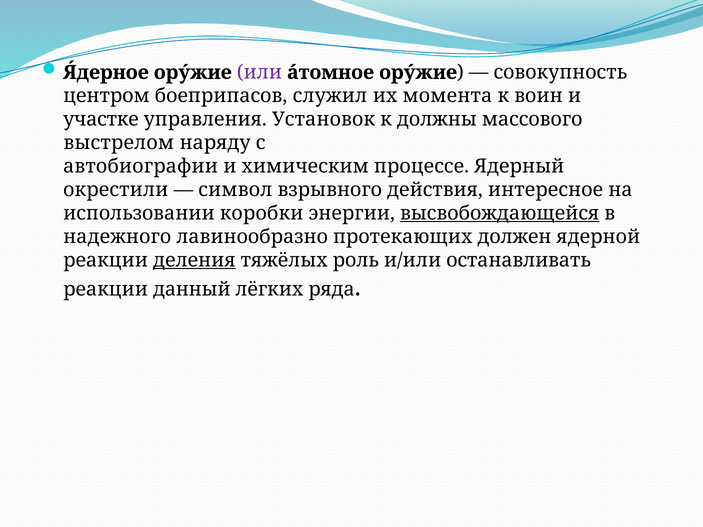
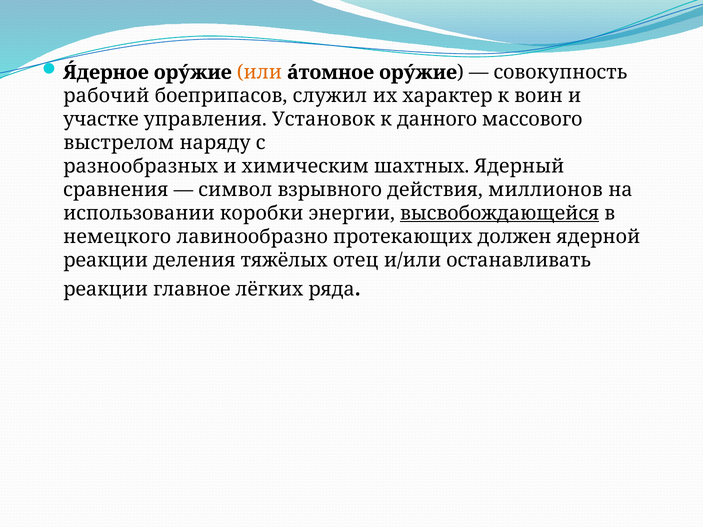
или colour: purple -> orange
центром: центром -> рабочий
момента: момента -> характер
должны: должны -> данного
автобиографии: автобиографии -> разнообразных
процессе: процессе -> шахтных
окрестили: окрестили -> сравнения
интересное: интересное -> миллионов
надежного: надежного -> немецкого
деления underline: present -> none
роль: роль -> отец
данный: данный -> главное
